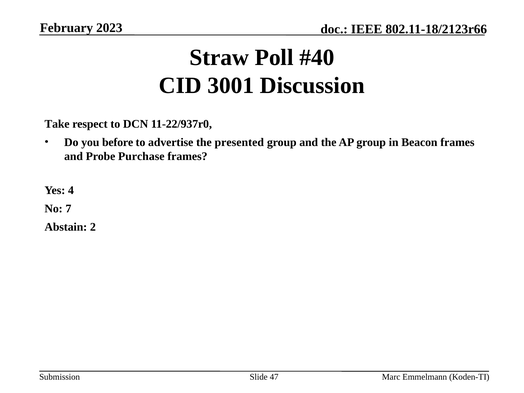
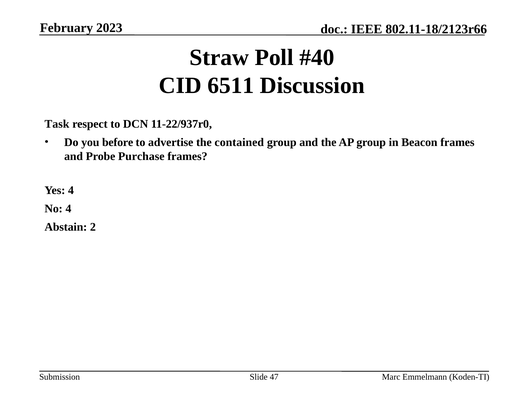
3001: 3001 -> 6511
Take: Take -> Task
presented: presented -> contained
No 7: 7 -> 4
